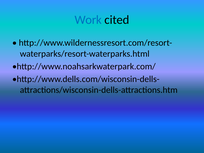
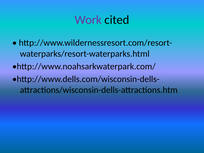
Work colour: blue -> purple
